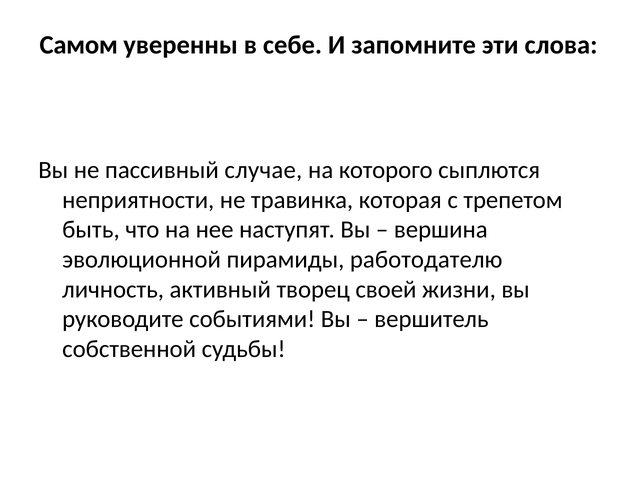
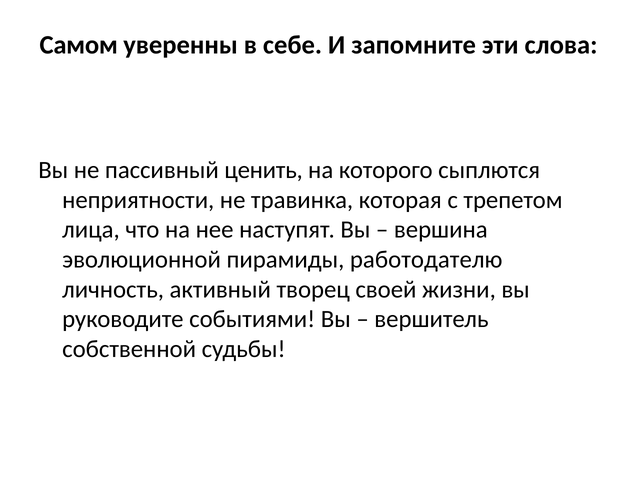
случае: случае -> ценить
быть: быть -> лица
